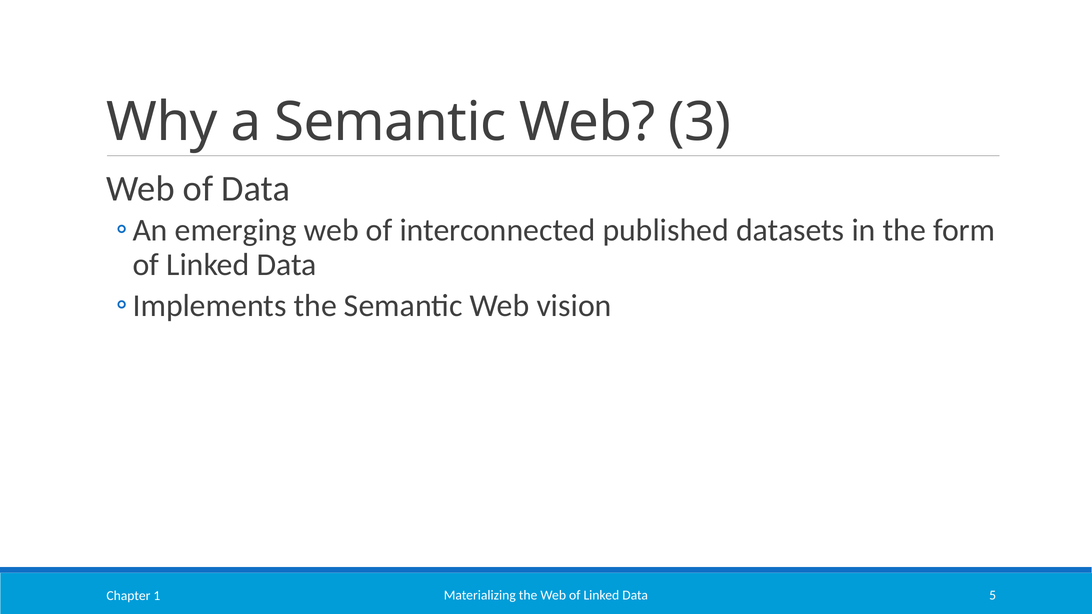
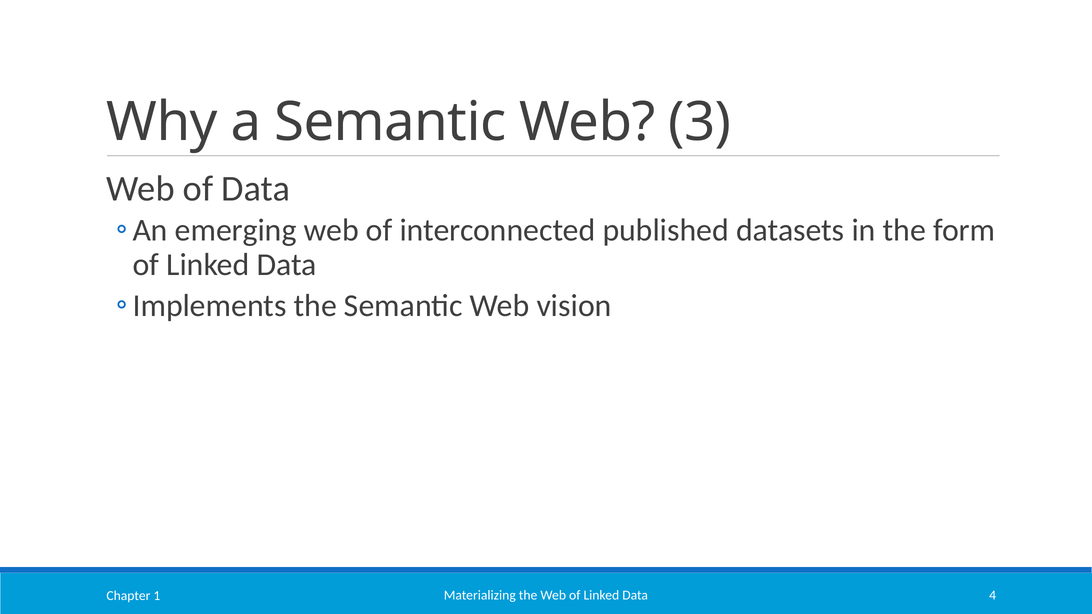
5: 5 -> 4
